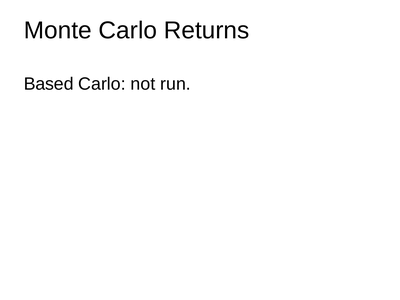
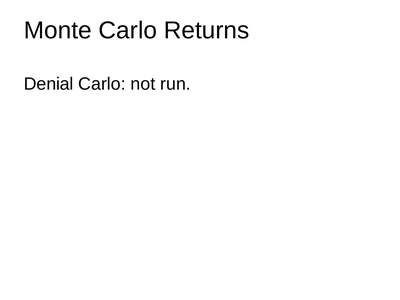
Based: Based -> Denial
